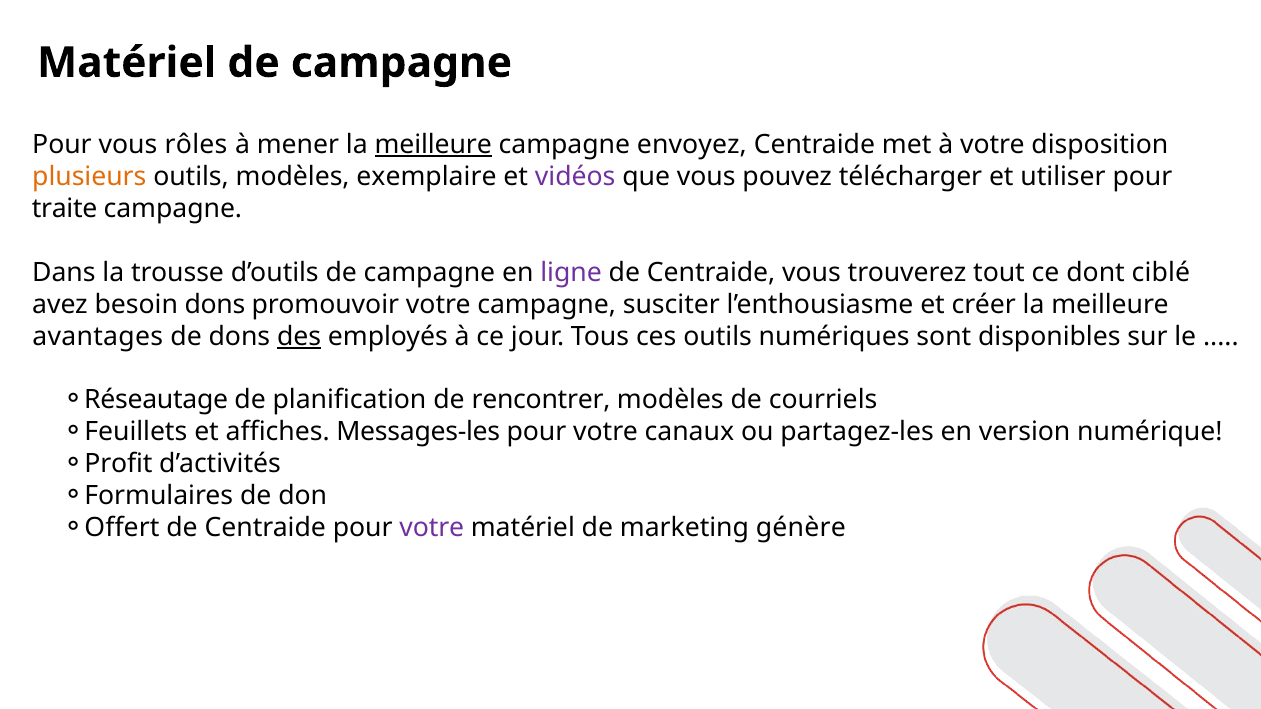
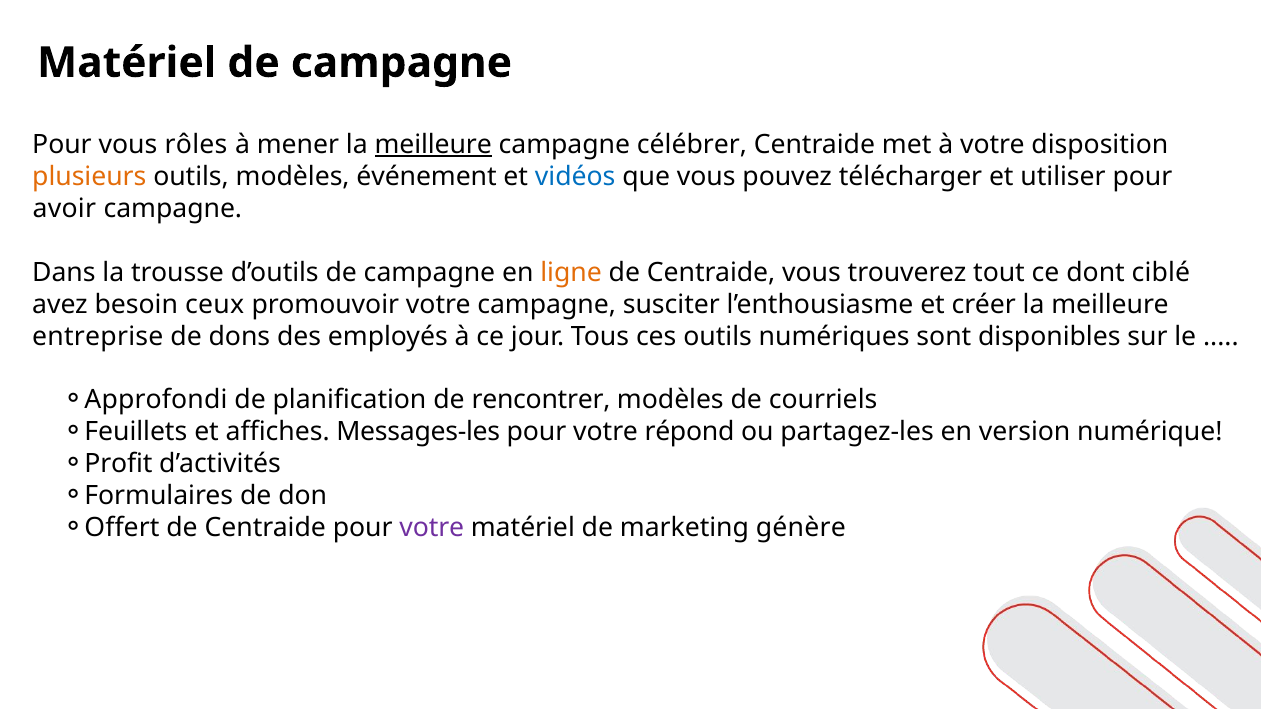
envoyez: envoyez -> célébrer
exemplaire: exemplaire -> événement
vidéos colour: purple -> blue
traite: traite -> avoir
ligne colour: purple -> orange
besoin dons: dons -> ceux
avantages: avantages -> entreprise
des underline: present -> none
Réseautage: Réseautage -> Approfondi
canaux: canaux -> répond
